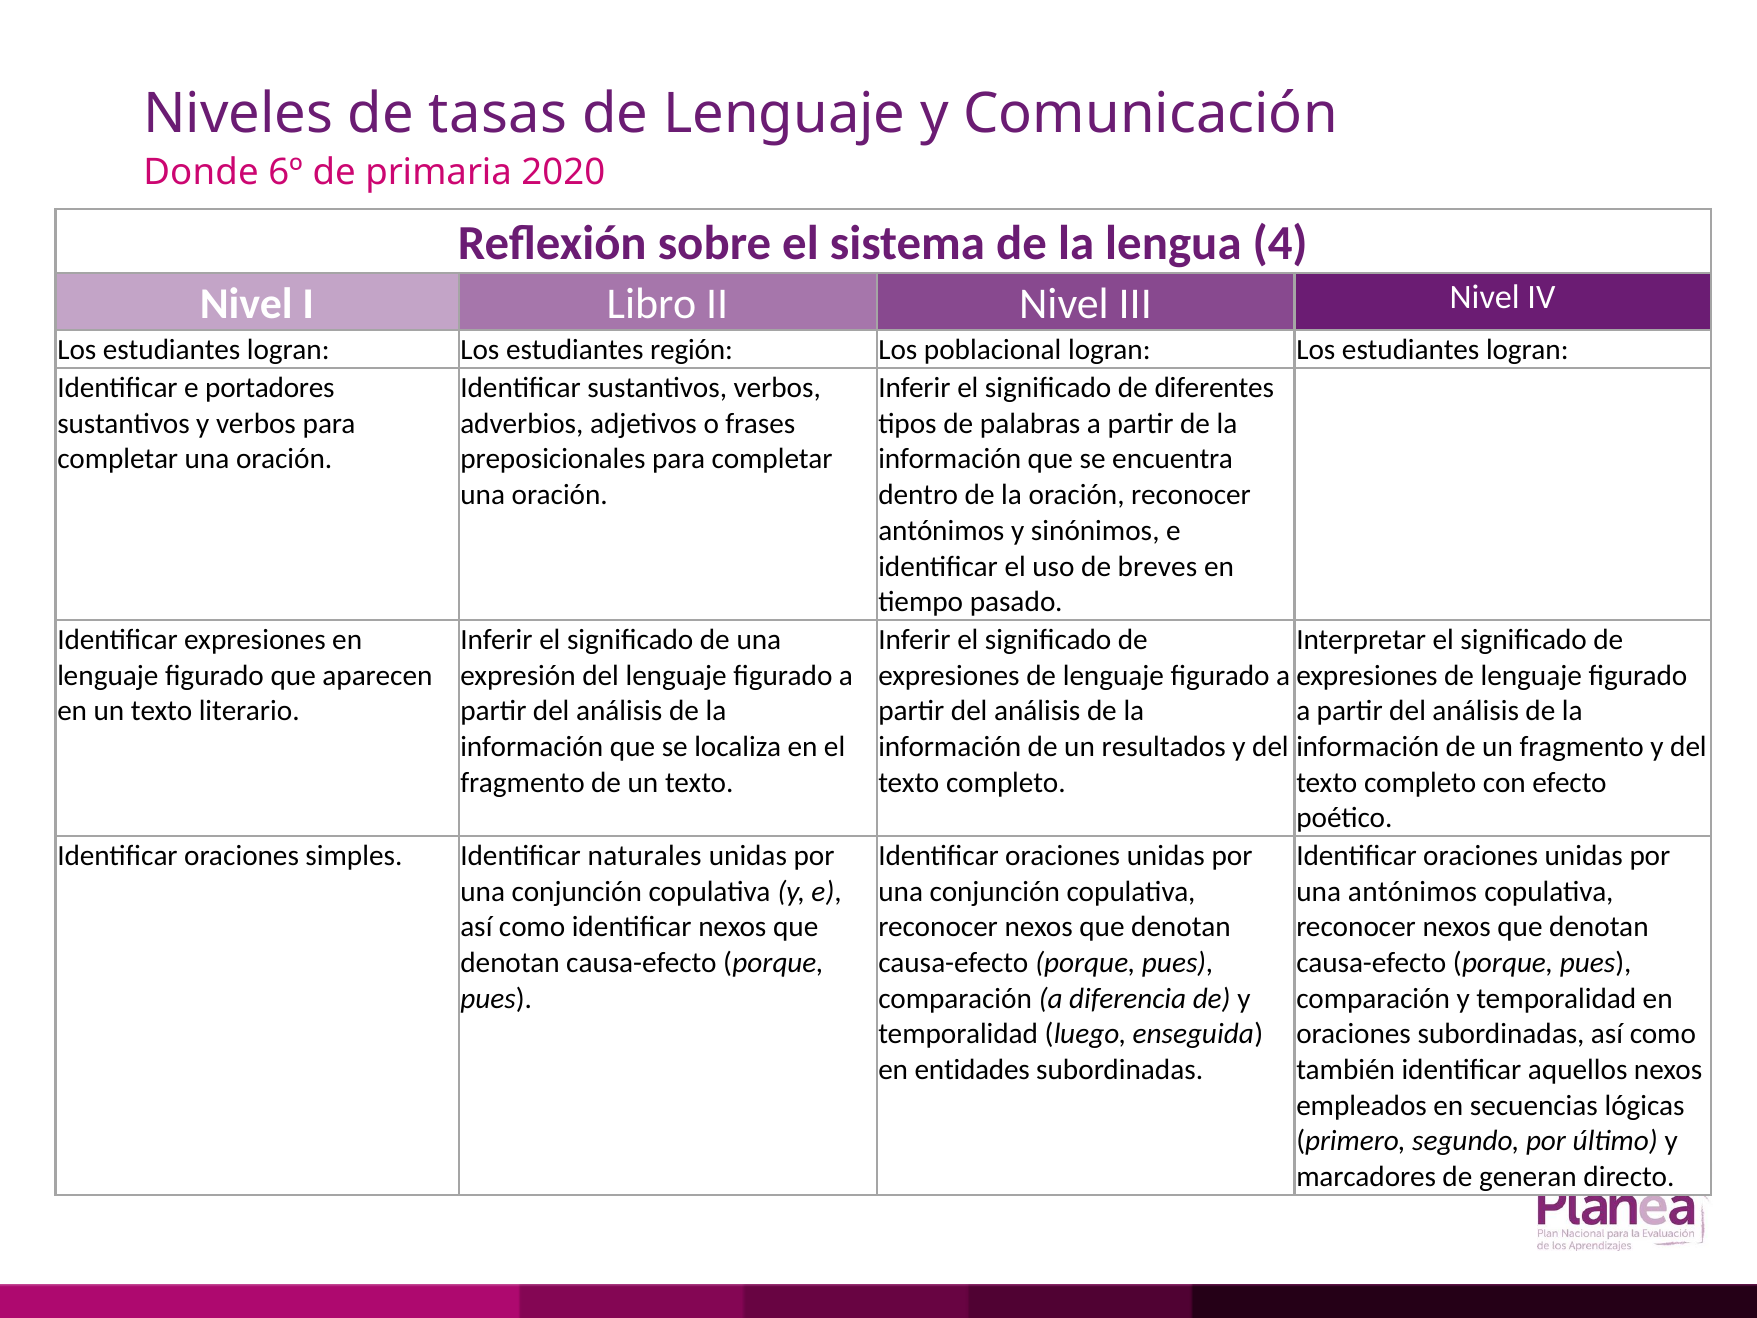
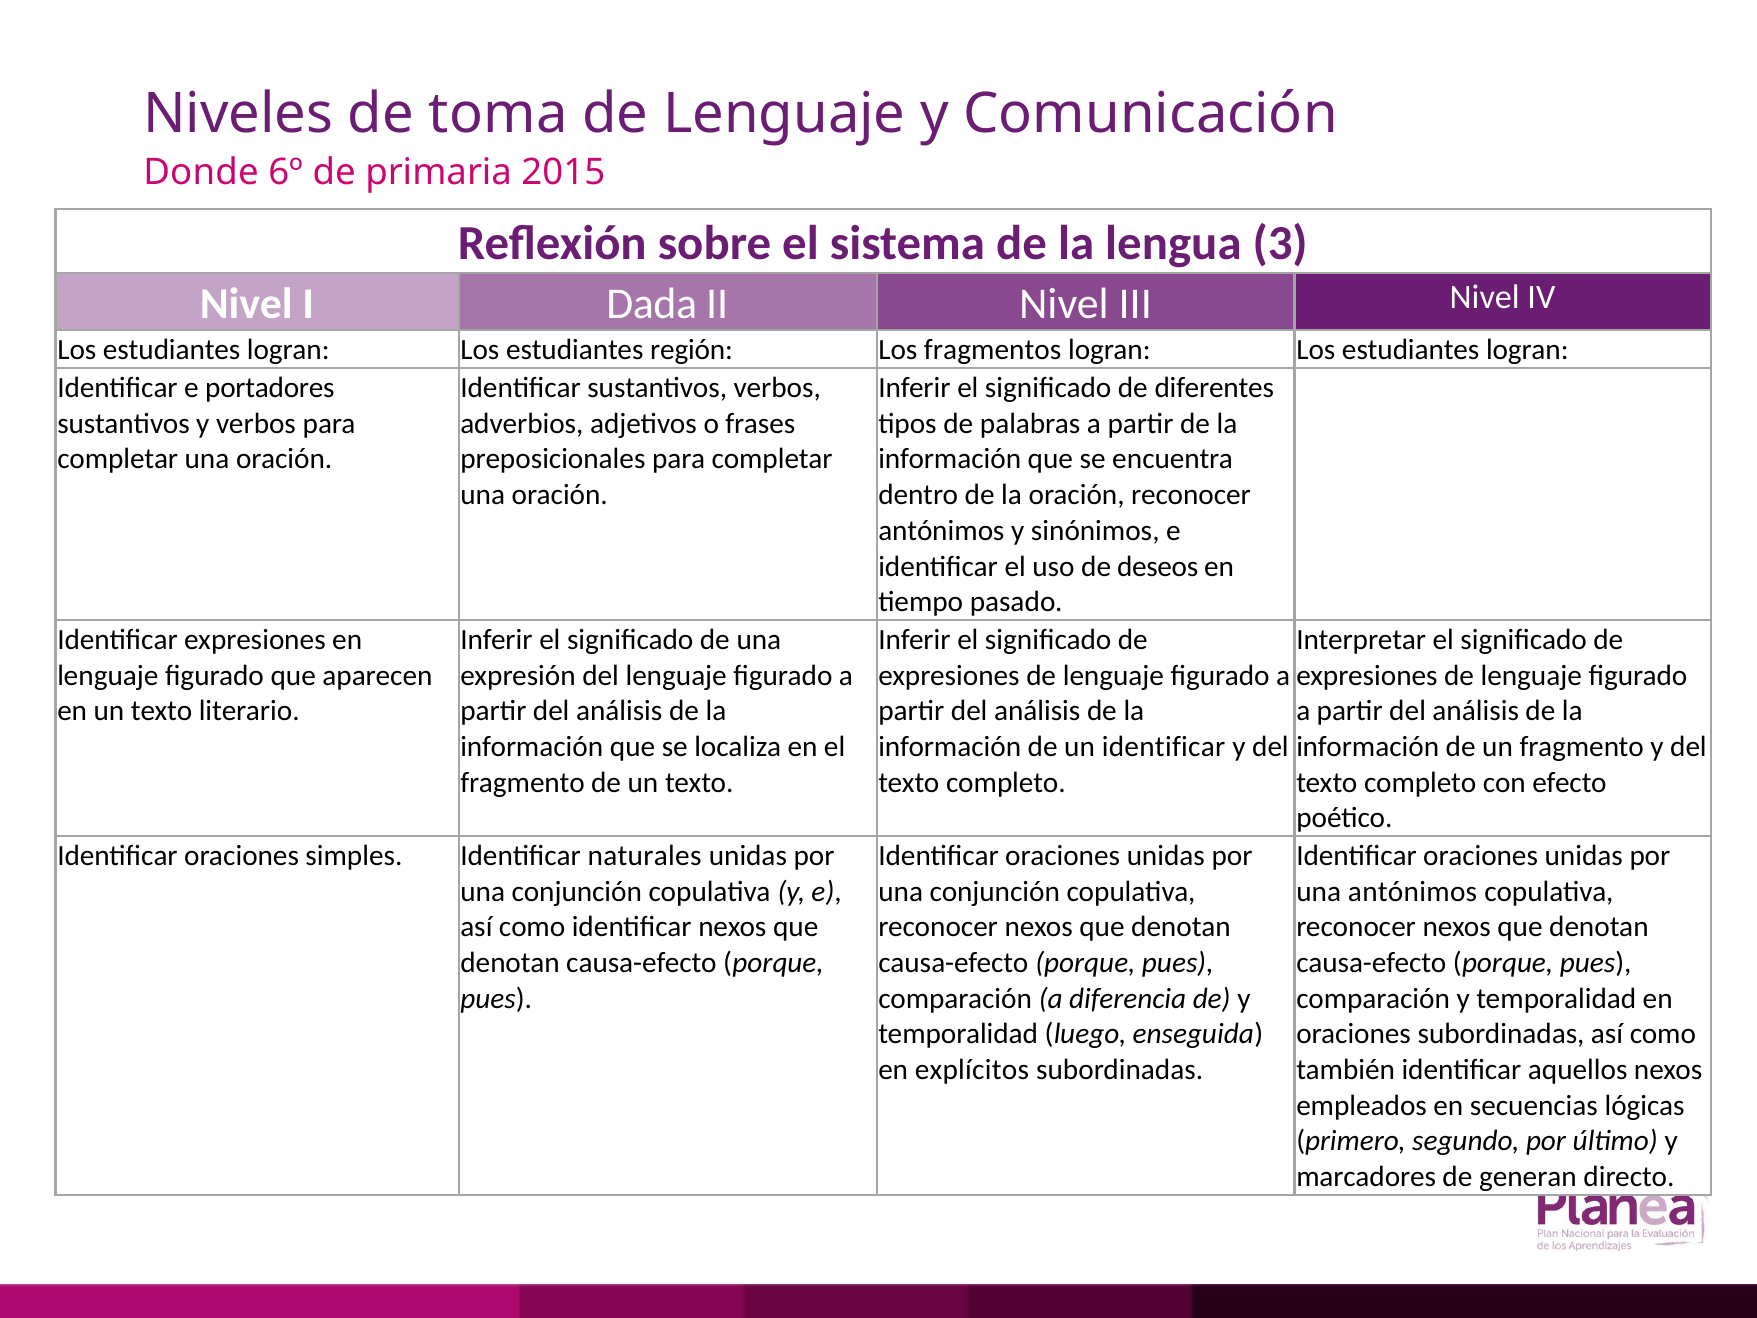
tasas: tasas -> toma
2020: 2020 -> 2015
4: 4 -> 3
Libro: Libro -> Dada
poblacional: poblacional -> fragmentos
breves: breves -> deseos
un resultados: resultados -> identificar
entidades: entidades -> explícitos
